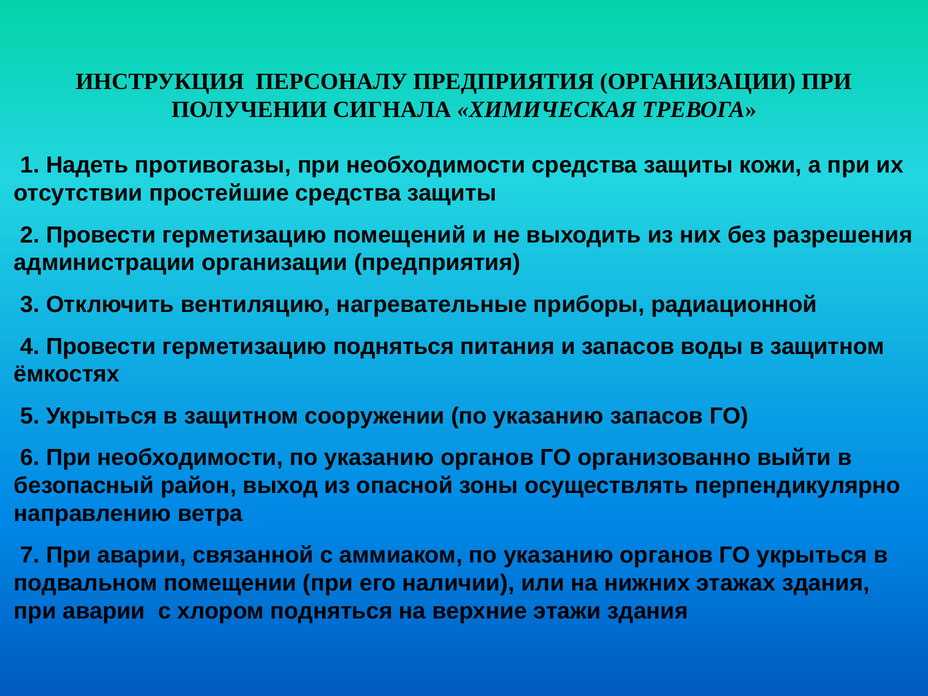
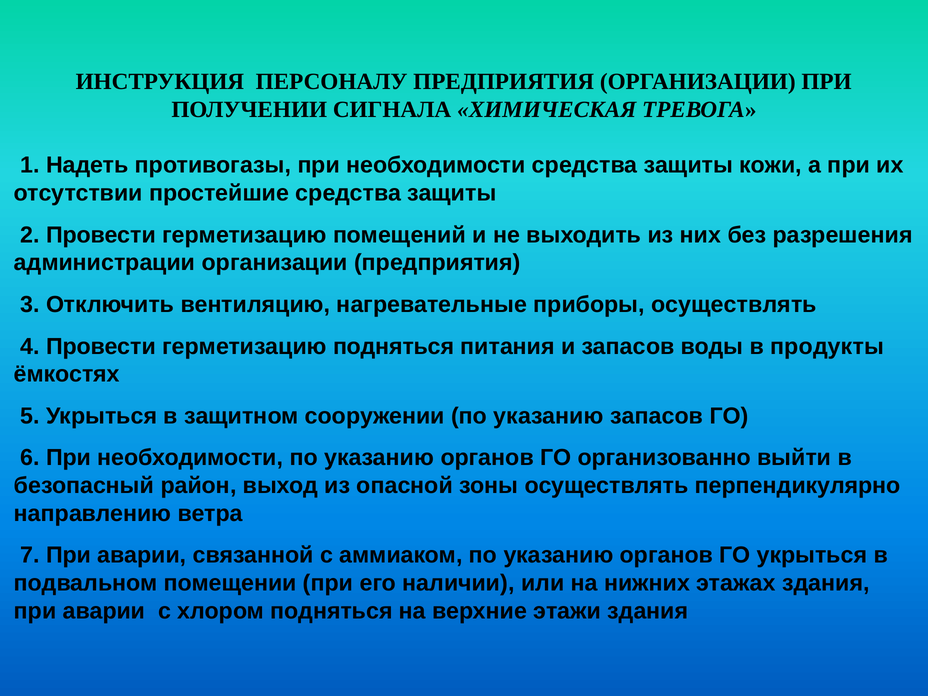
приборы радиационной: радиационной -> осуществлять
воды в защитном: защитном -> продукты
